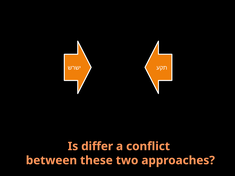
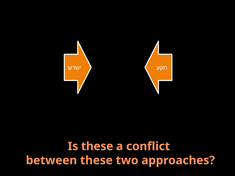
Is differ: differ -> these
